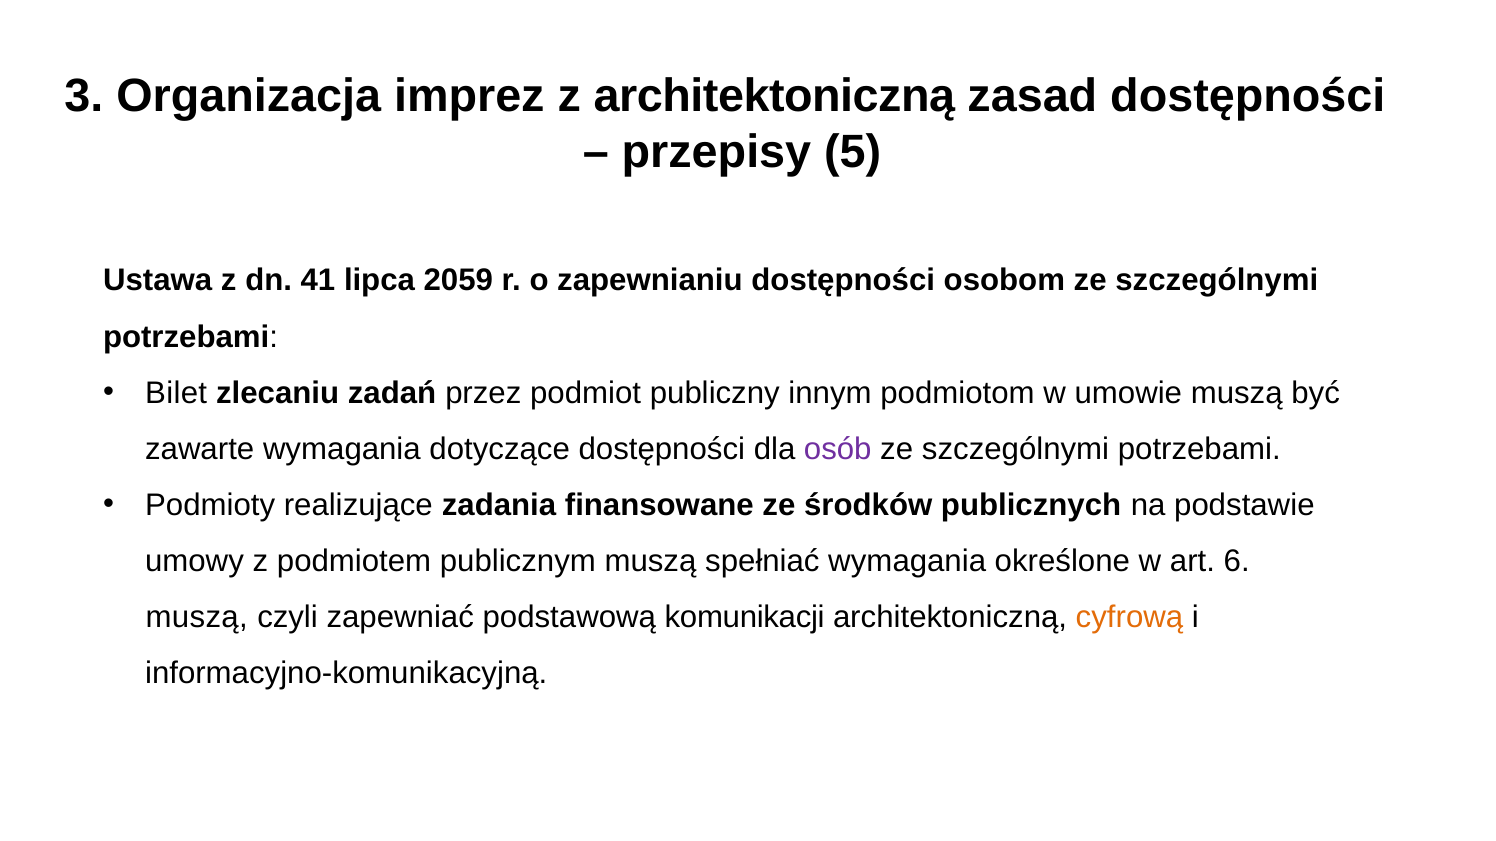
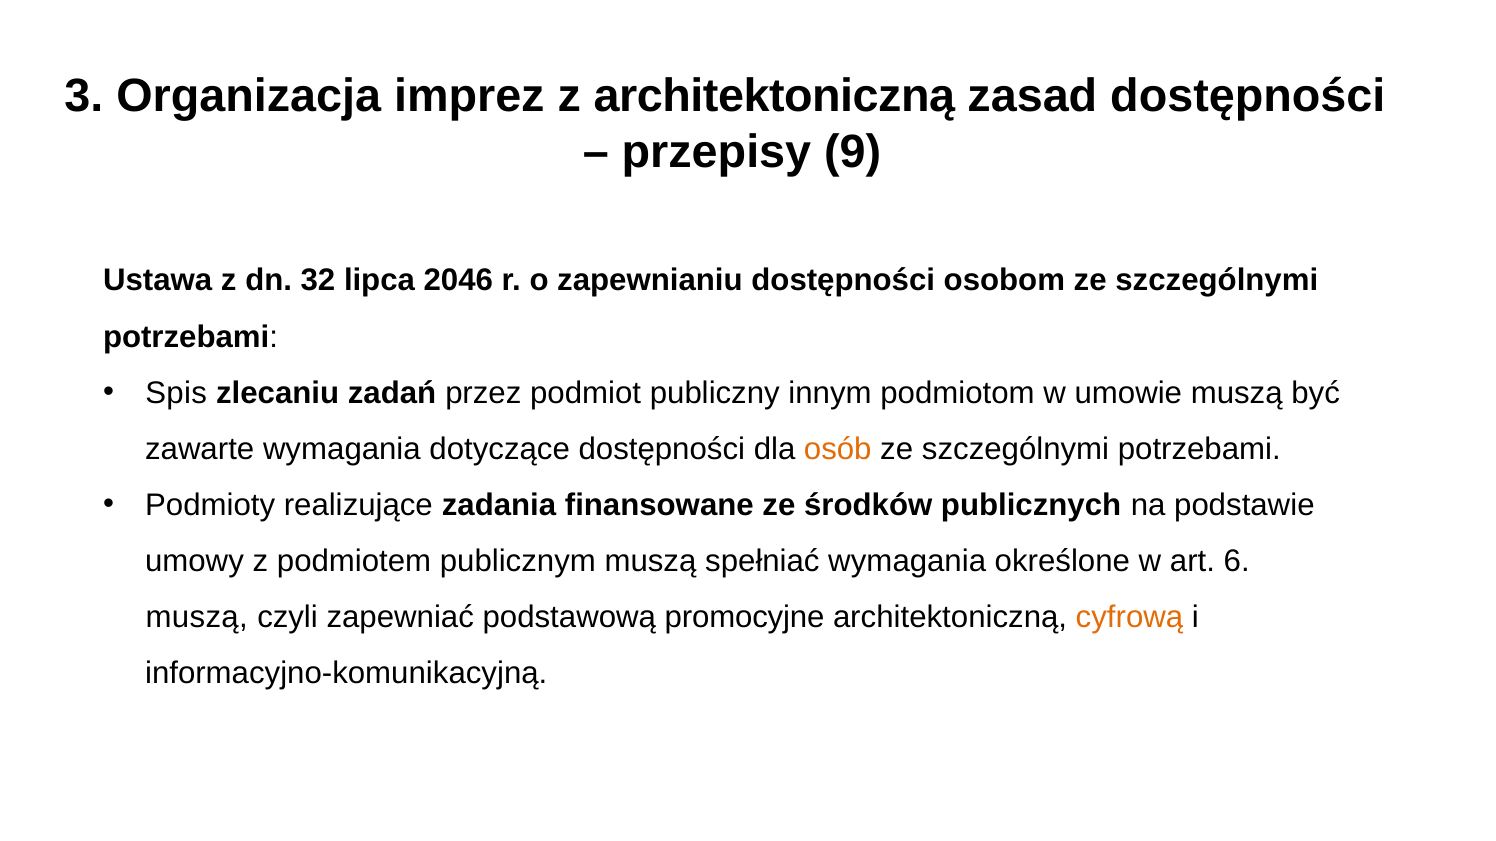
5: 5 -> 9
41: 41 -> 32
2059: 2059 -> 2046
Bilet: Bilet -> Spis
osób colour: purple -> orange
komunikacji: komunikacji -> promocyjne
